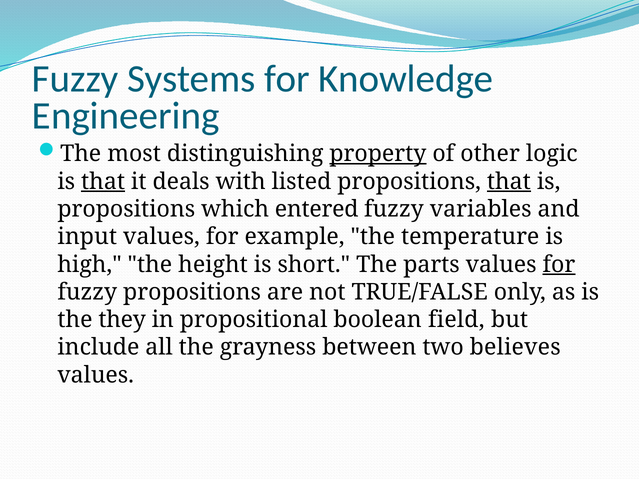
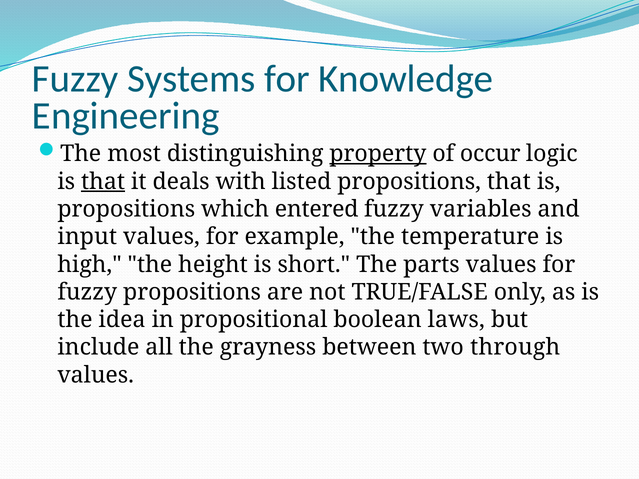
other: other -> occur
that at (509, 182) underline: present -> none
for at (559, 265) underline: present -> none
they: they -> idea
field: field -> laws
believes: believes -> through
